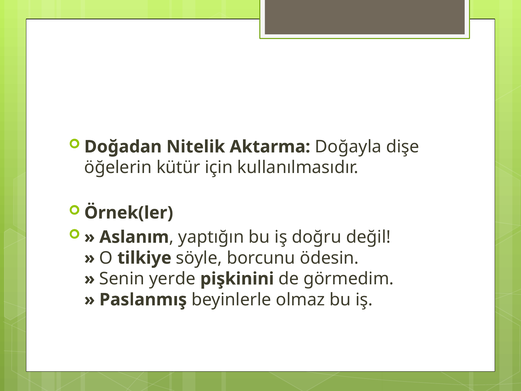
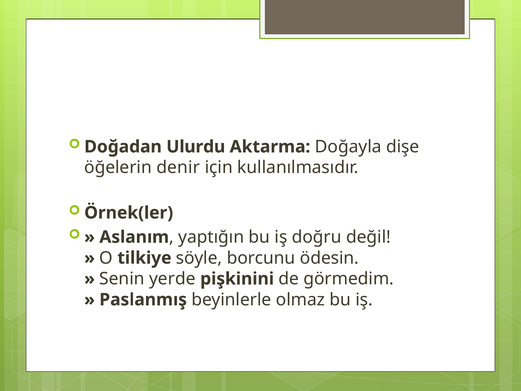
Nitelik: Nitelik -> Ulurdu
kütür: kütür -> denir
